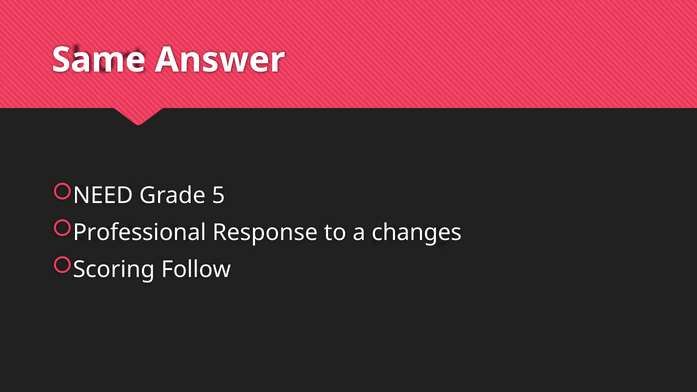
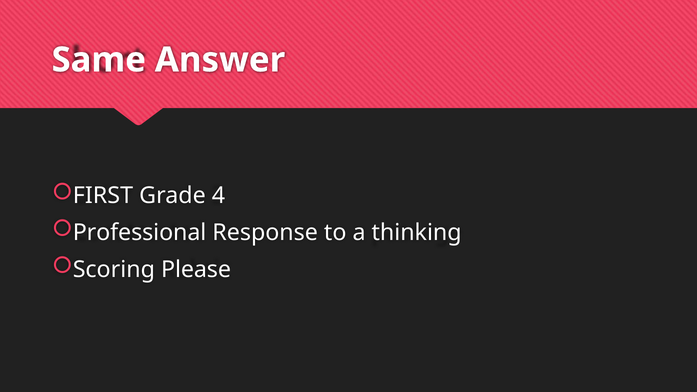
NEED: NEED -> FIRST
5: 5 -> 4
changes: changes -> thinking
Follow: Follow -> Please
